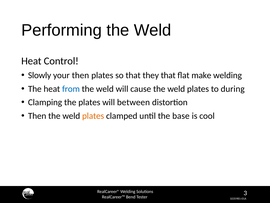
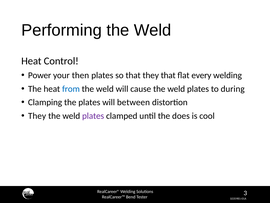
Slowly: Slowly -> Power
make: make -> every
Then at (37, 116): Then -> They
plates at (93, 116) colour: orange -> purple
base: base -> does
